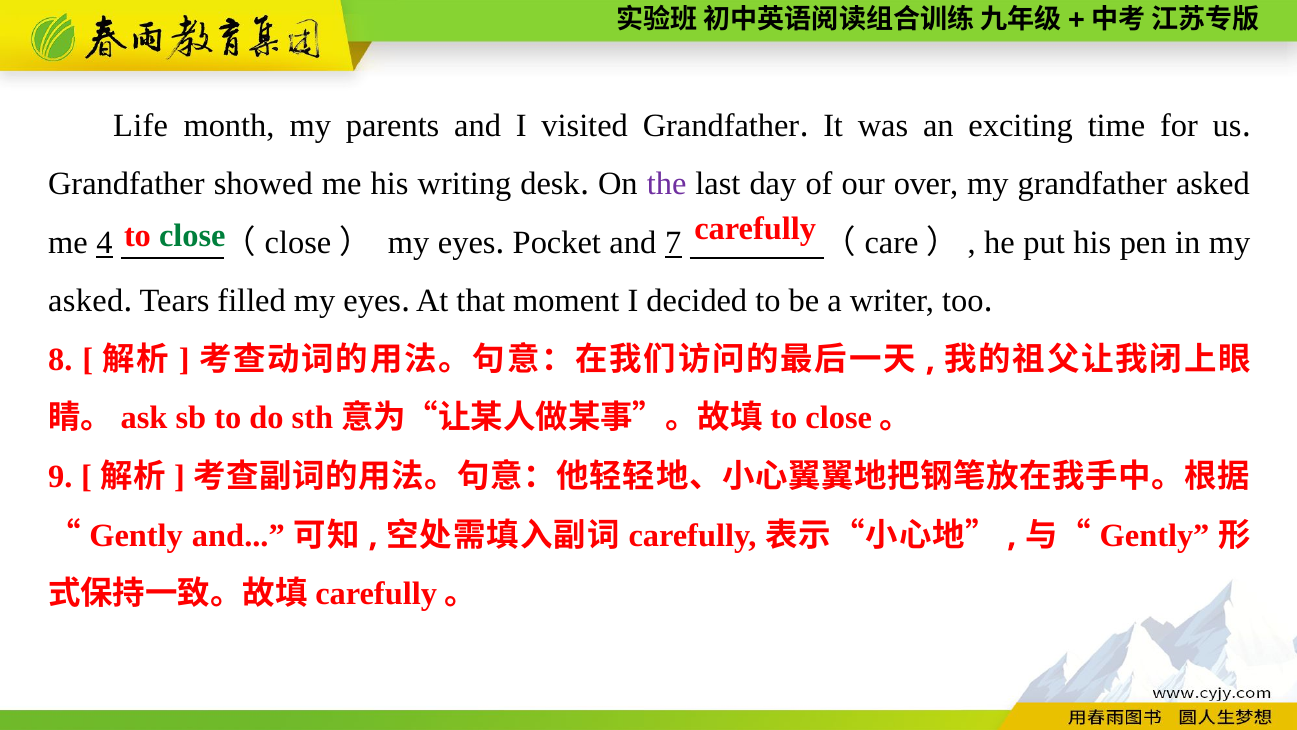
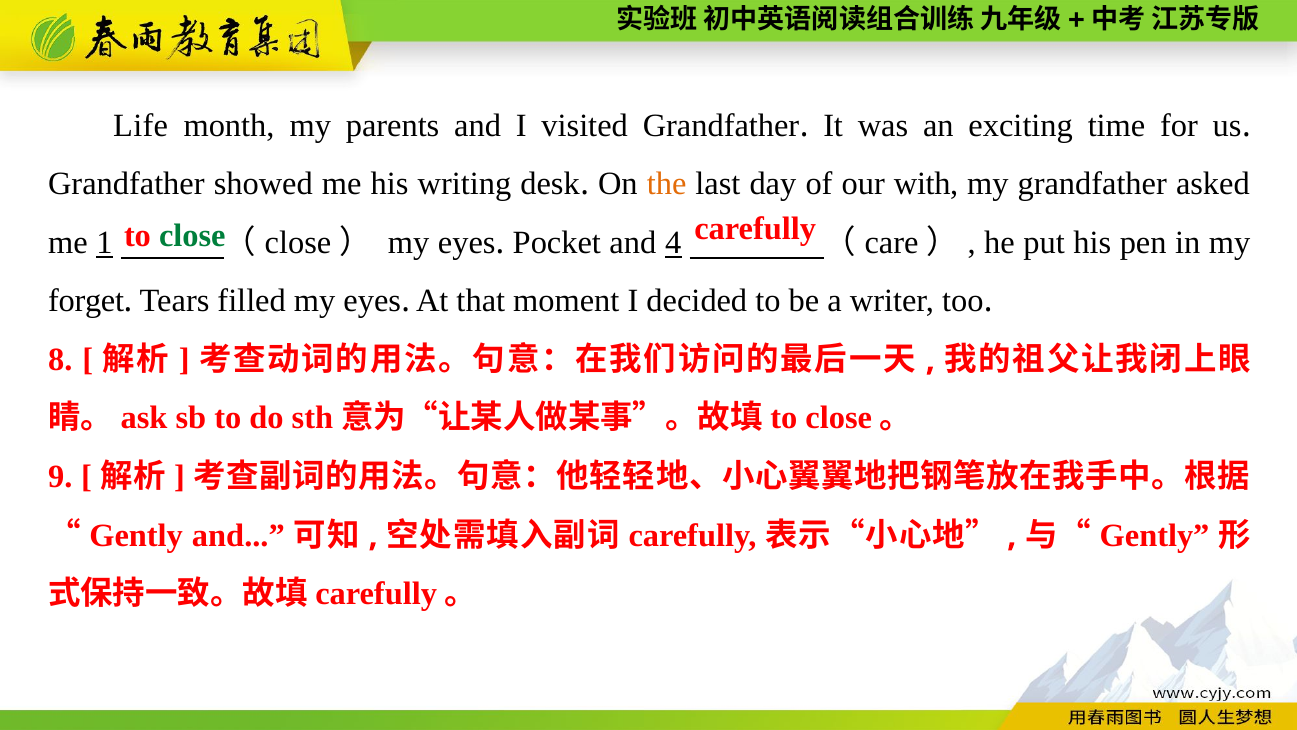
the colour: purple -> orange
over: over -> with
4: 4 -> 1
7: 7 -> 4
asked at (86, 301): asked -> forget
